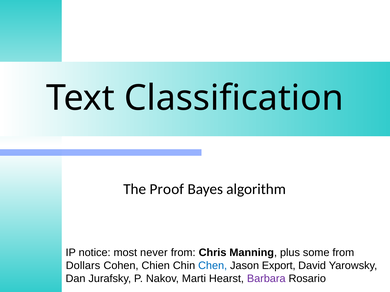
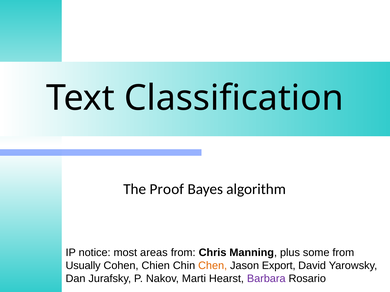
never: never -> areas
Dollars: Dollars -> Usually
Chen colour: blue -> orange
